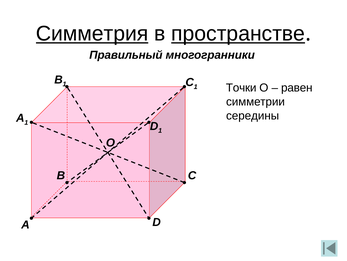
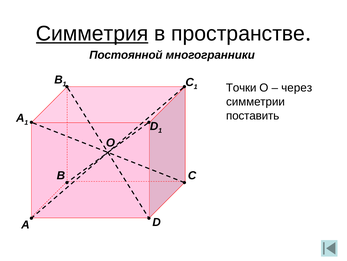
пространстве underline: present -> none
Правильный: Правильный -> Постоянной
равен: равен -> через
середины: середины -> поставить
